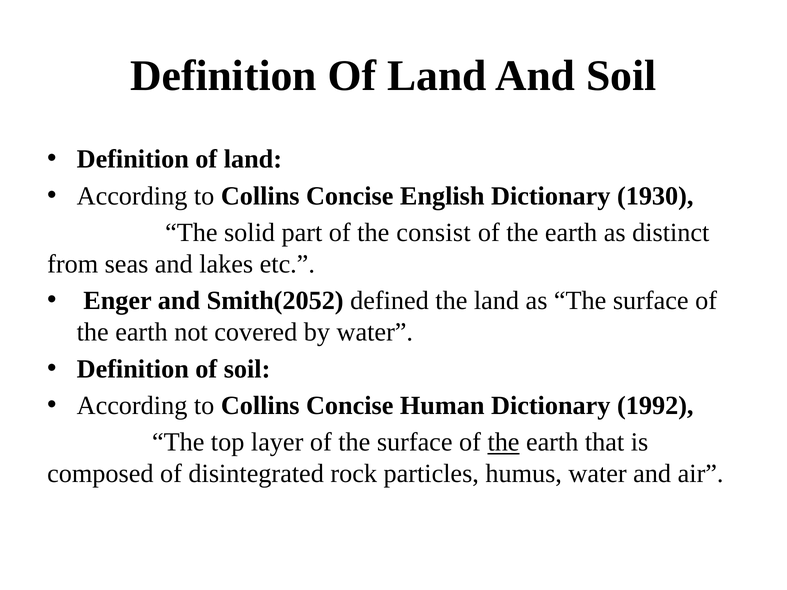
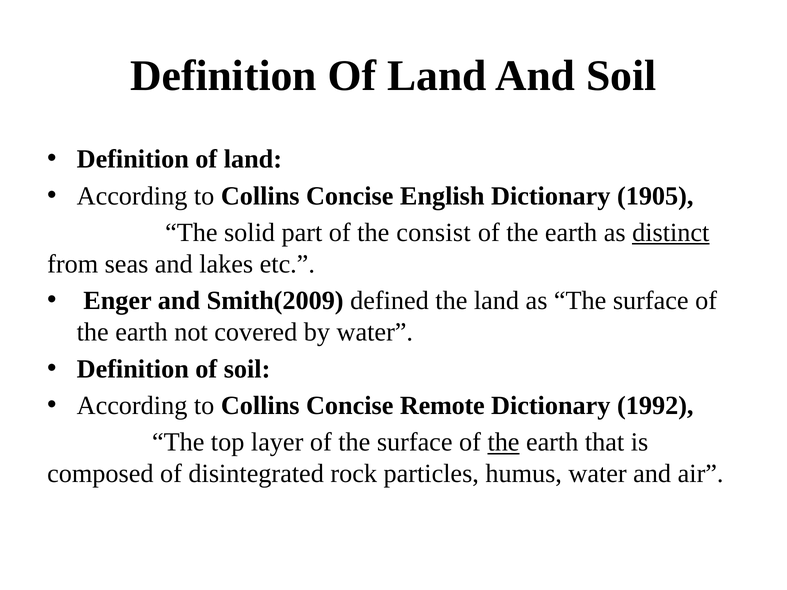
1930: 1930 -> 1905
distinct underline: none -> present
Smith(2052: Smith(2052 -> Smith(2009
Human: Human -> Remote
